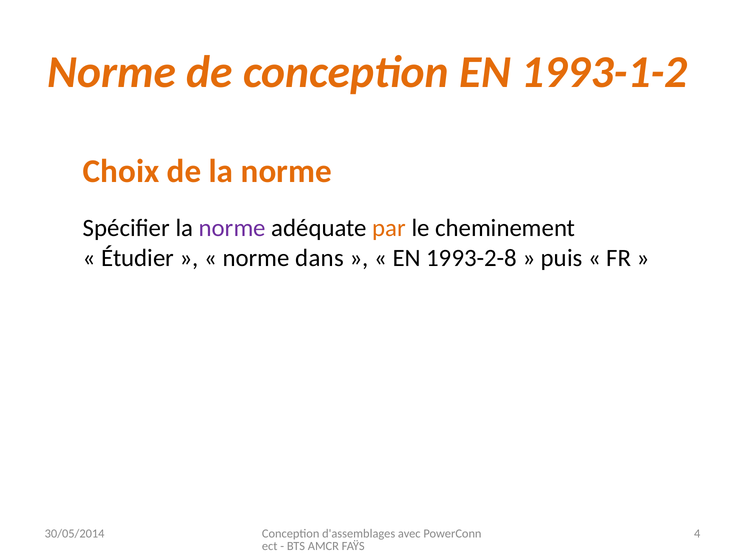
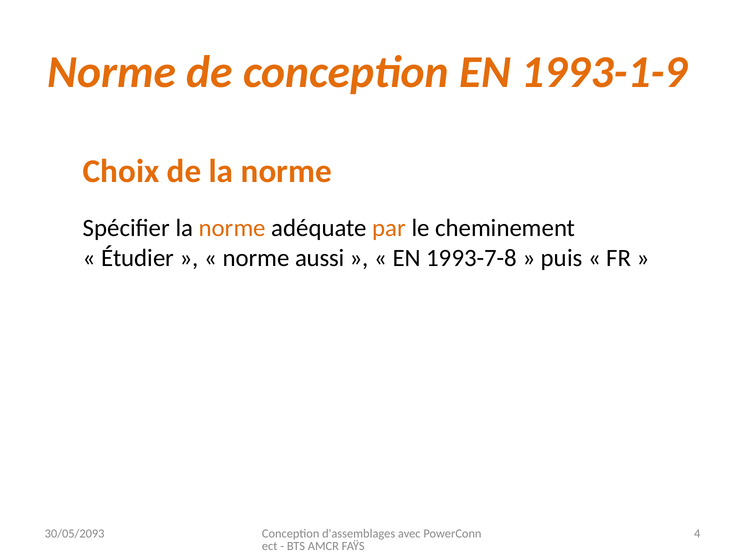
1993-1-2: 1993-1-2 -> 1993-1-9
norme at (232, 228) colour: purple -> orange
dans: dans -> aussi
1993-2-8: 1993-2-8 -> 1993-7-8
30/05/2014: 30/05/2014 -> 30/05/2093
